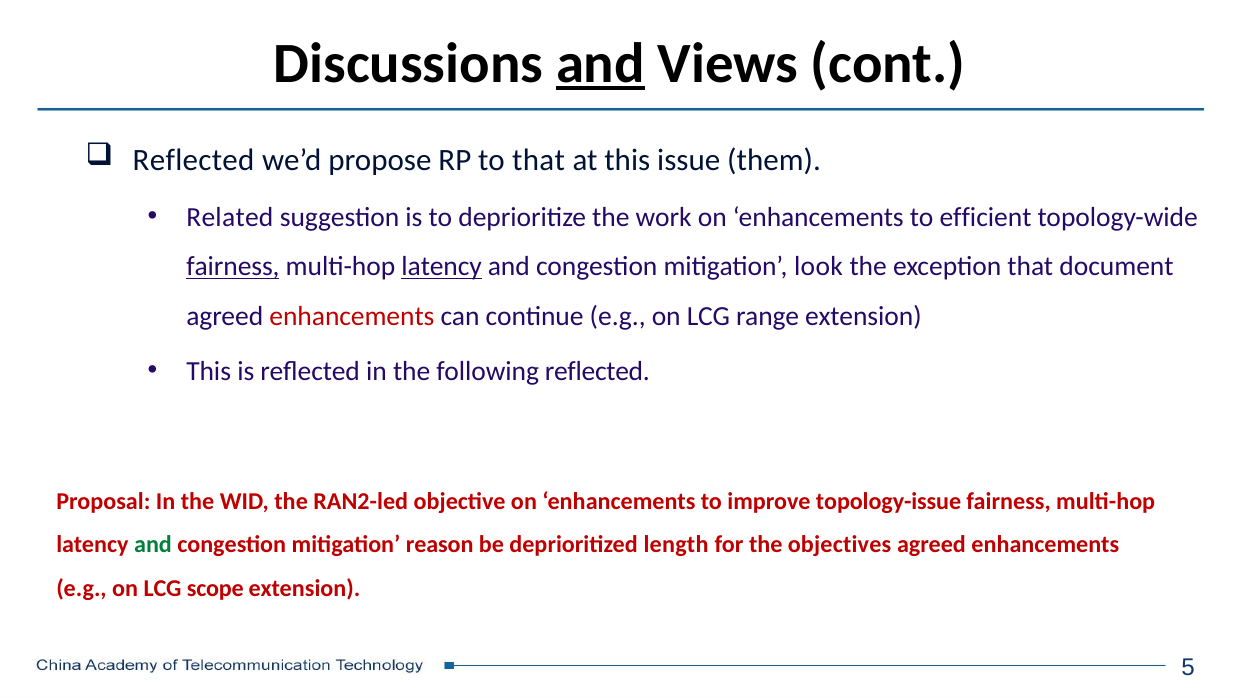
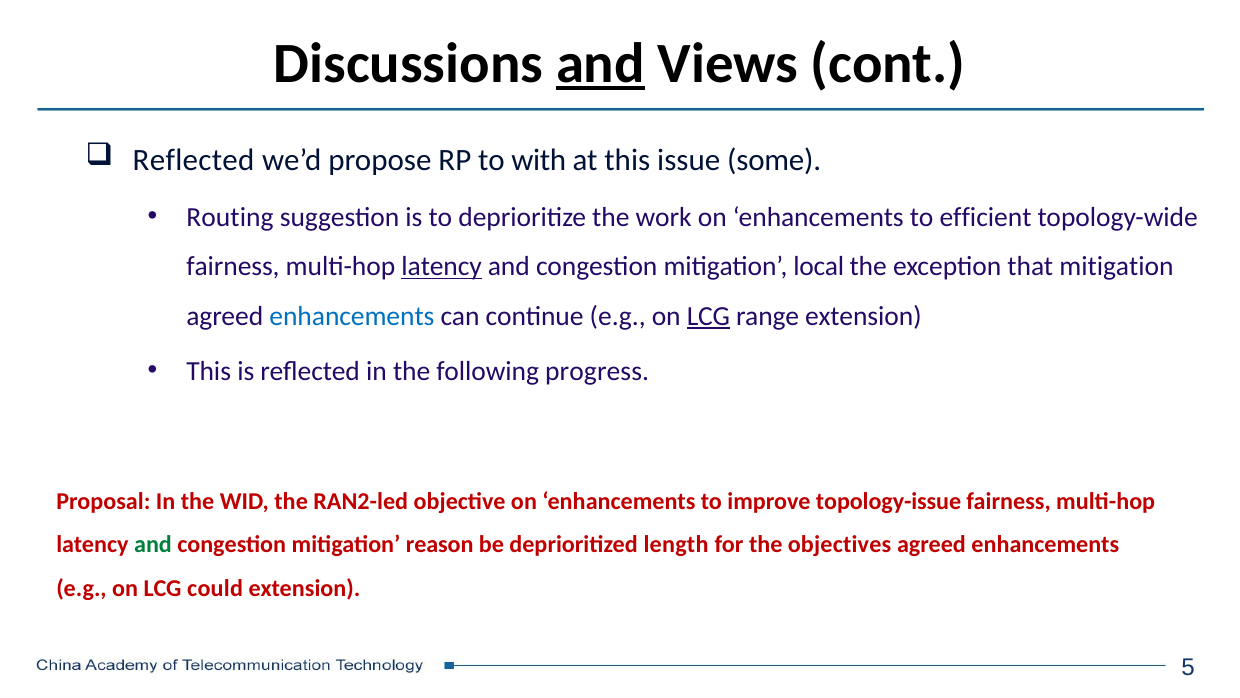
to that: that -> with
them: them -> some
Related: Related -> Routing
fairness at (233, 266) underline: present -> none
look: look -> local
that document: document -> mitigation
enhancements at (352, 316) colour: red -> blue
LCG at (708, 316) underline: none -> present
following reflected: reflected -> progress
scope: scope -> could
